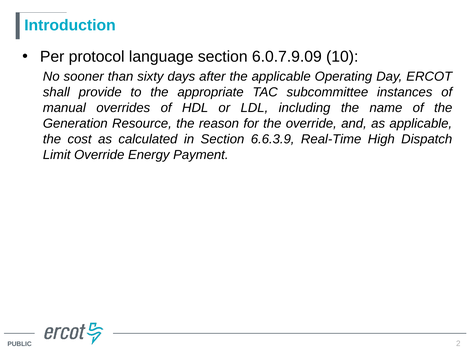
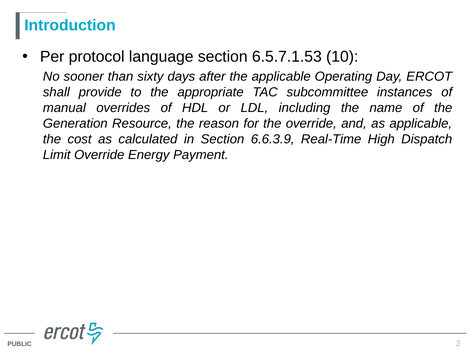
6.0.7.9.09: 6.0.7.9.09 -> 6.5.7.1.53
